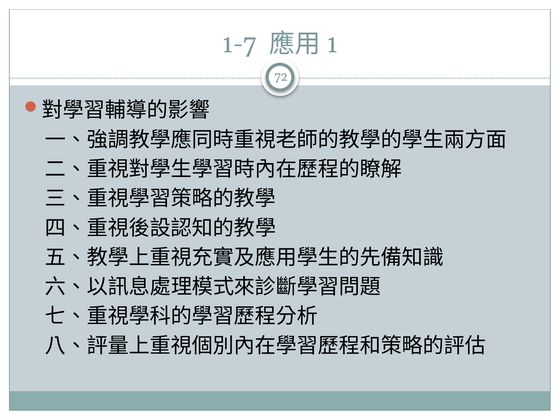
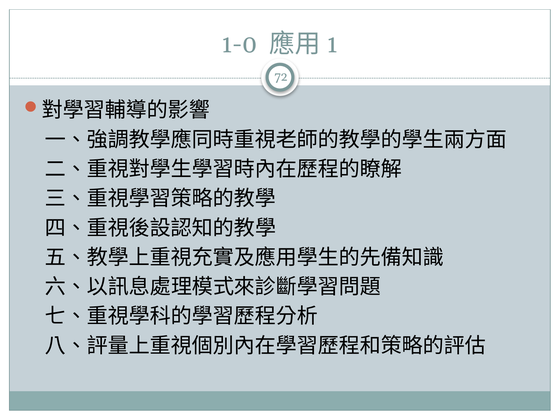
1-7: 1-7 -> 1-0
